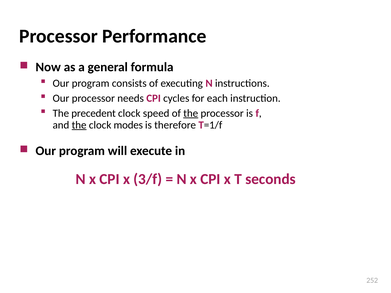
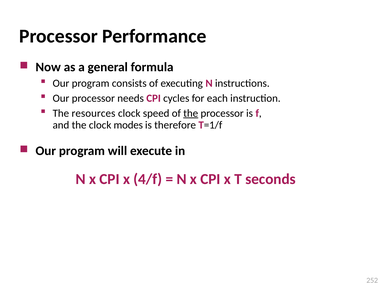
precedent: precedent -> resources
the at (79, 125) underline: present -> none
3/f: 3/f -> 4/f
